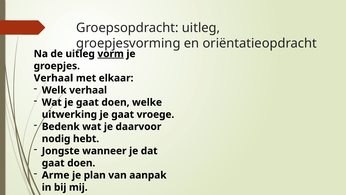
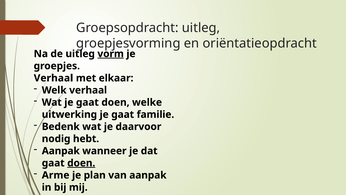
vroege: vroege -> familie
Jongste at (61, 151): Jongste -> Aanpak
doen at (81, 163) underline: none -> present
